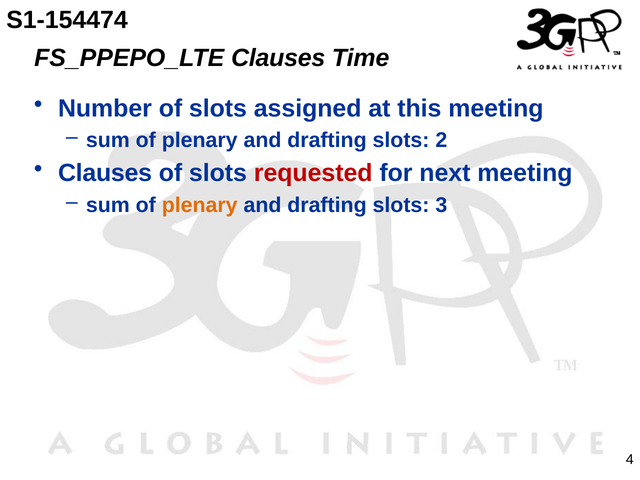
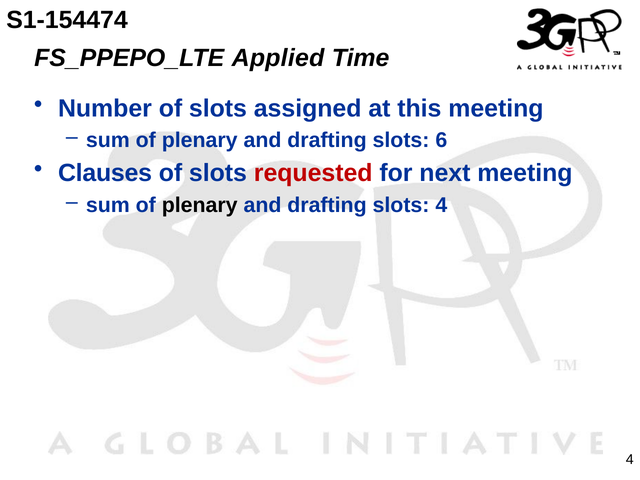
FS_PPEPO_LTE Clauses: Clauses -> Applied
2: 2 -> 6
plenary at (200, 205) colour: orange -> black
slots 3: 3 -> 4
